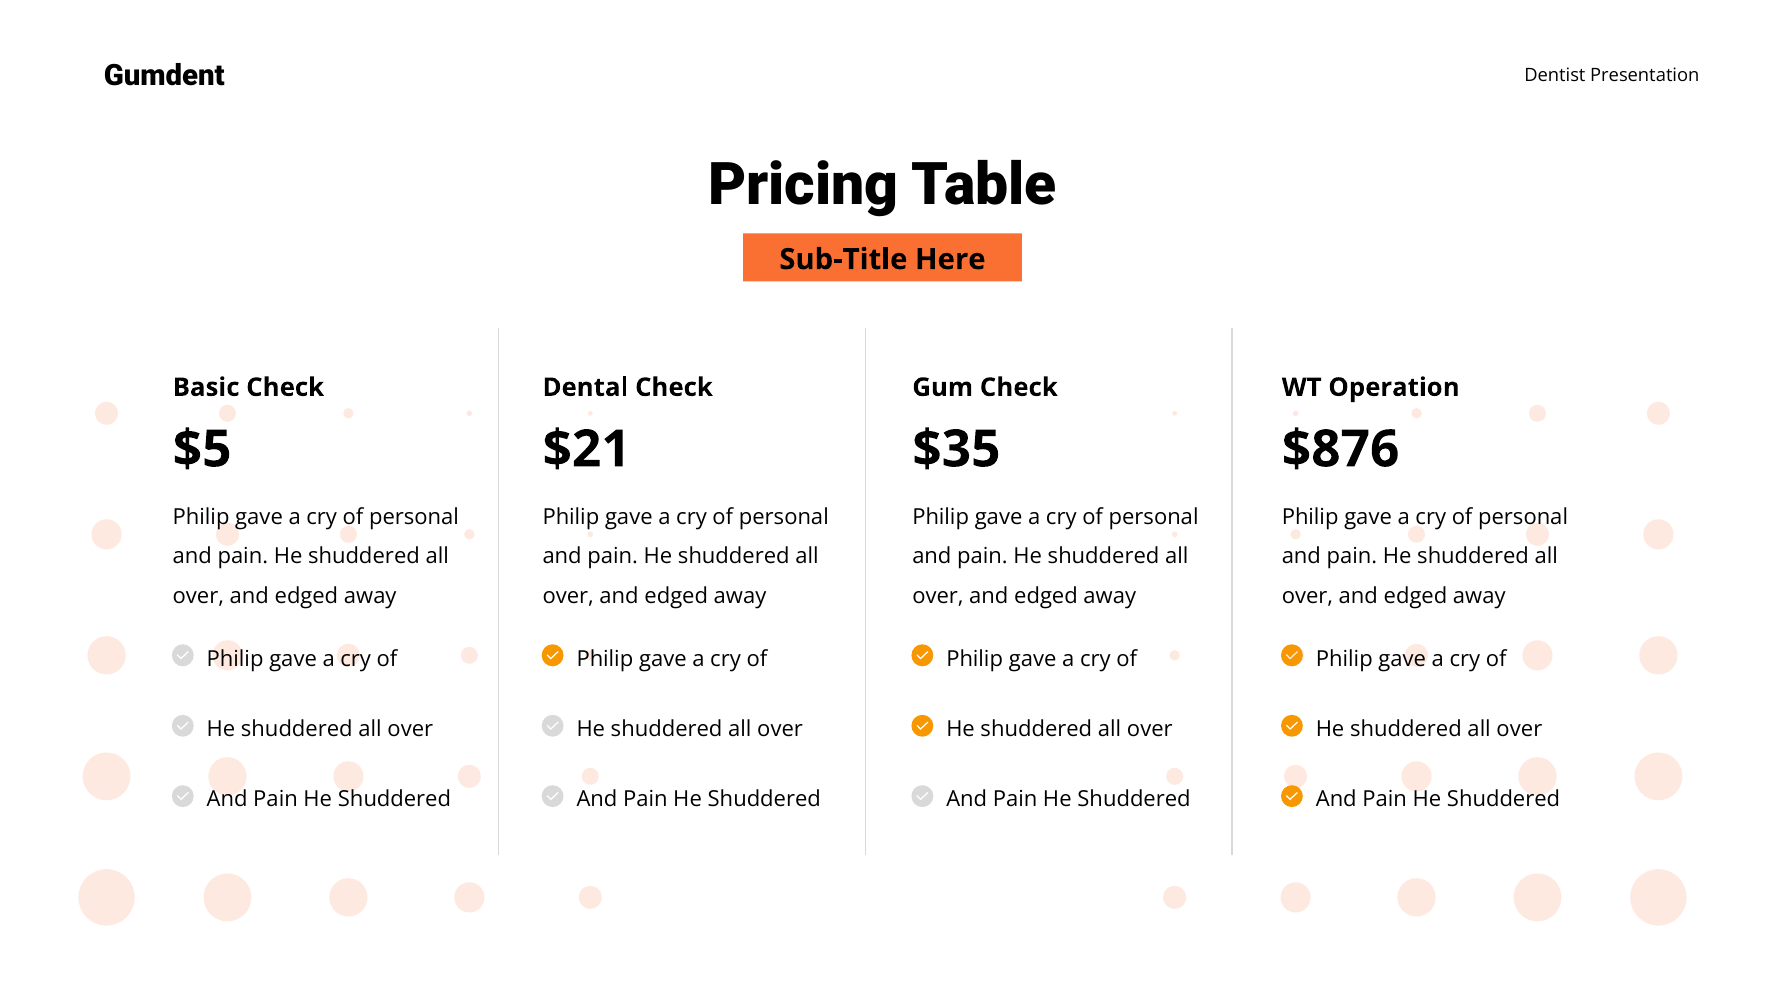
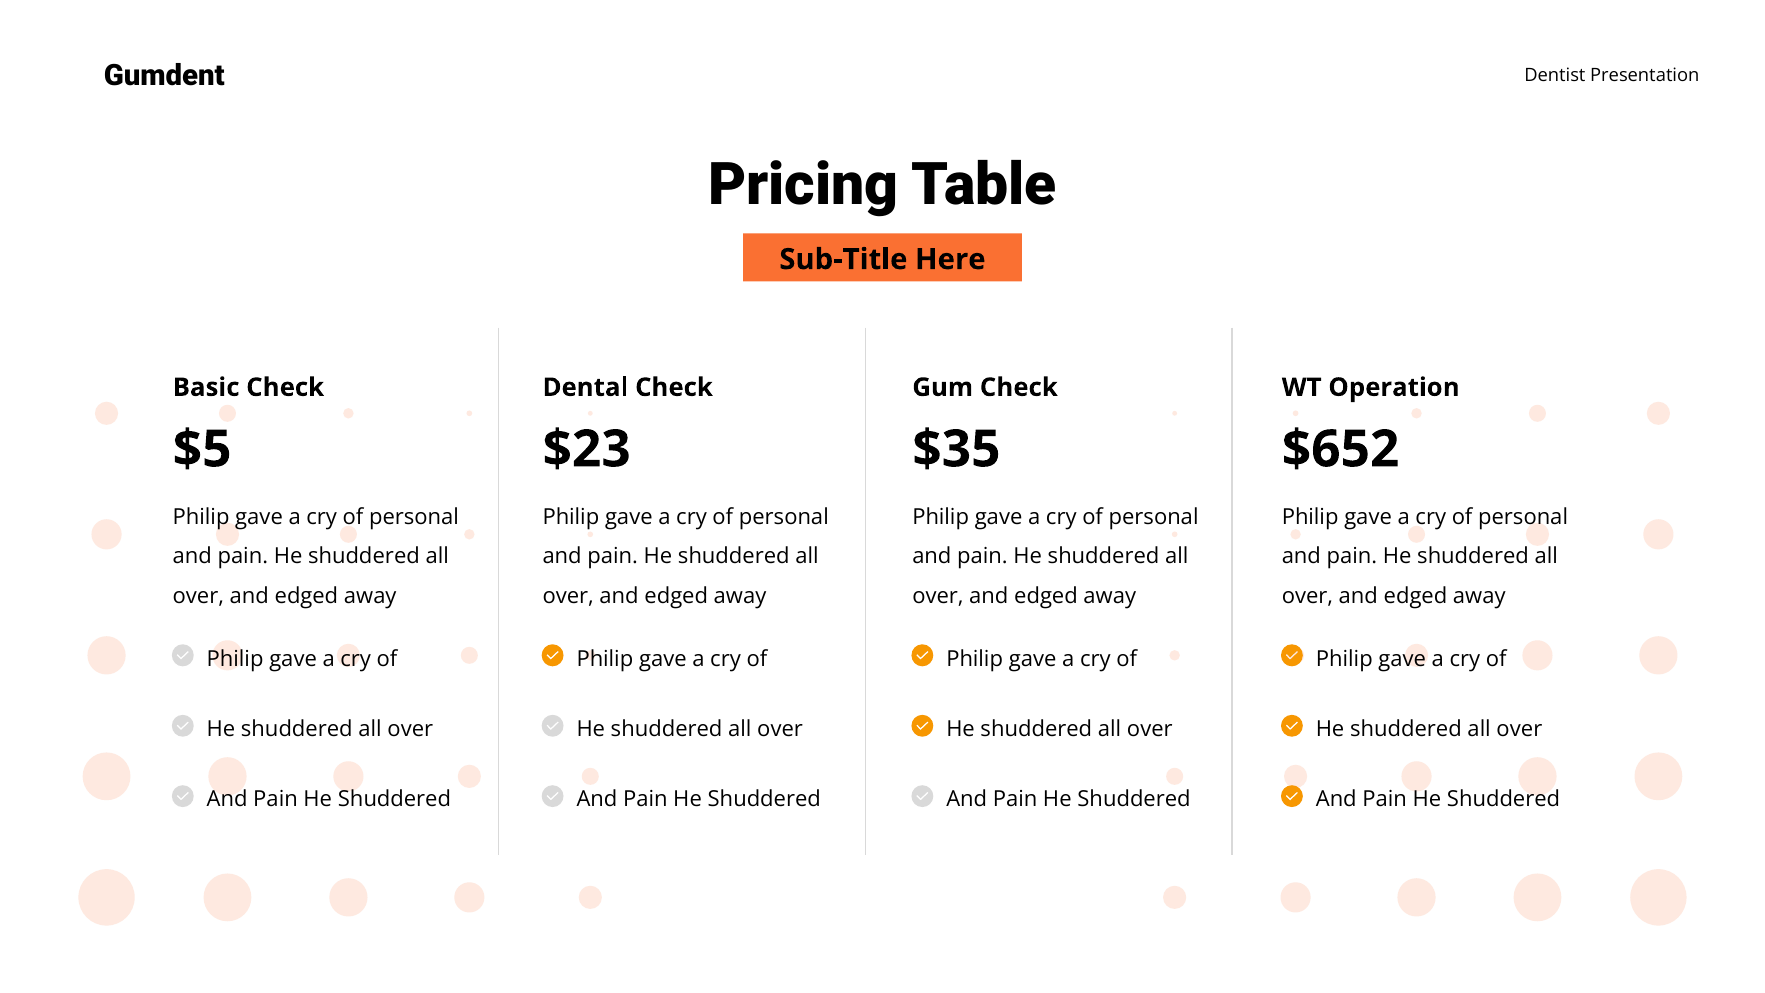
$21: $21 -> $23
$876: $876 -> $652
